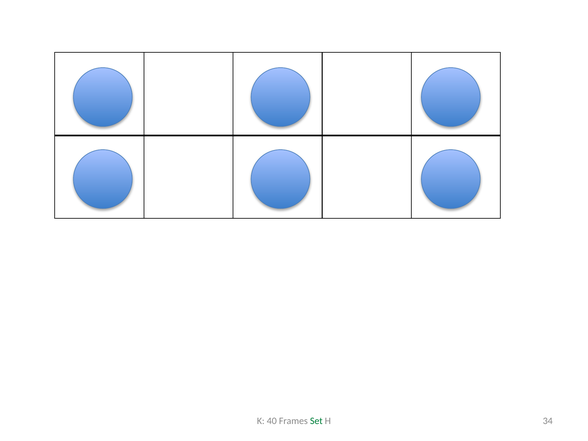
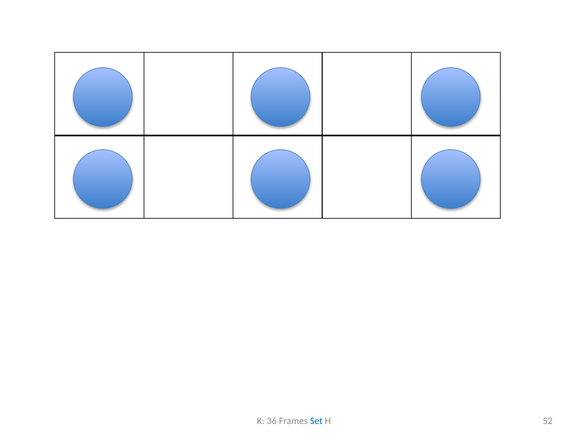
40: 40 -> 36
Set colour: green -> blue
34: 34 -> 52
